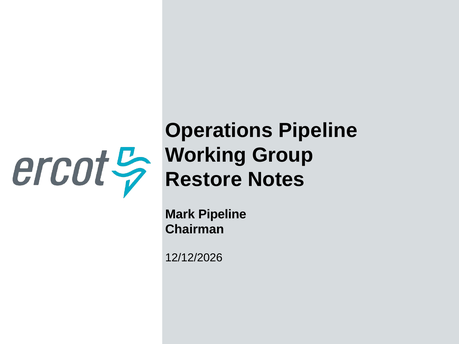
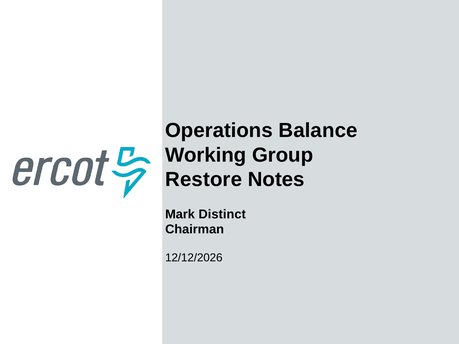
Operations Pipeline: Pipeline -> Balance
Mark Pipeline: Pipeline -> Distinct
